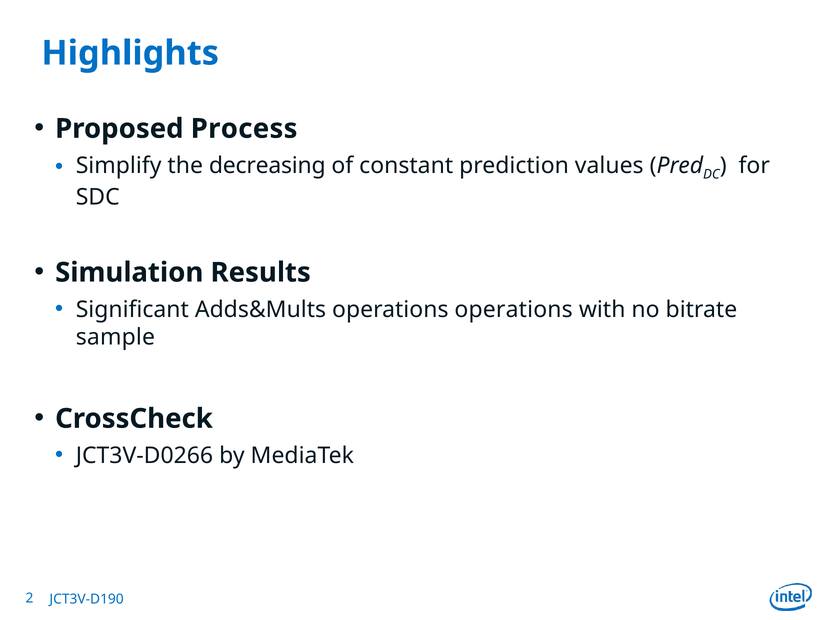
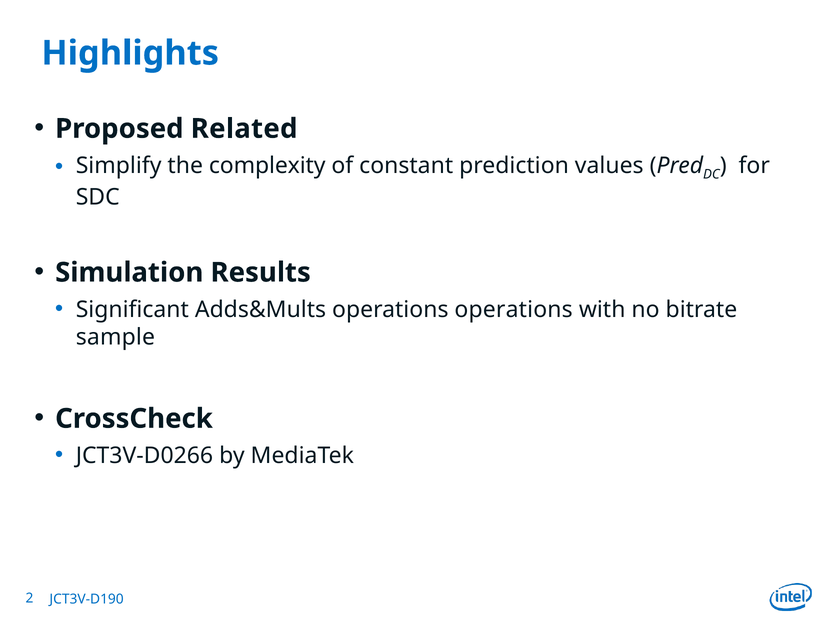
Process: Process -> Related
decreasing: decreasing -> complexity
